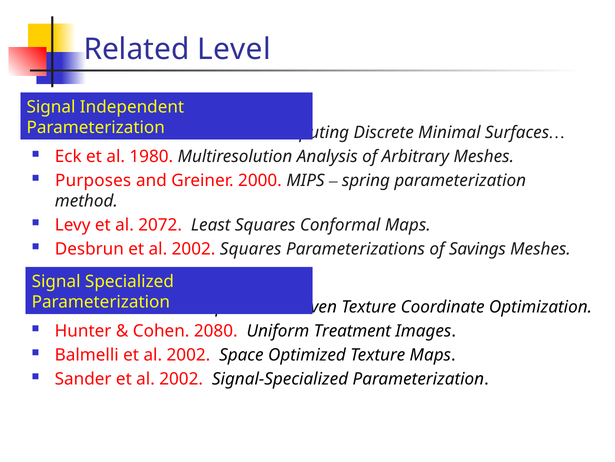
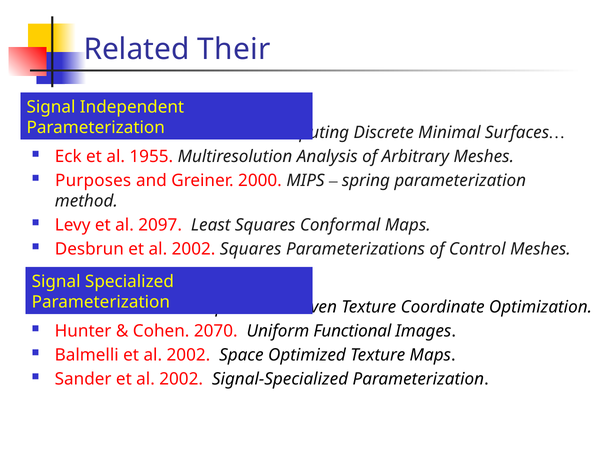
Level: Level -> Their
1980: 1980 -> 1955
2072: 2072 -> 2097
Savings: Savings -> Control
2080: 2080 -> 2070
Treatment: Treatment -> Functional
